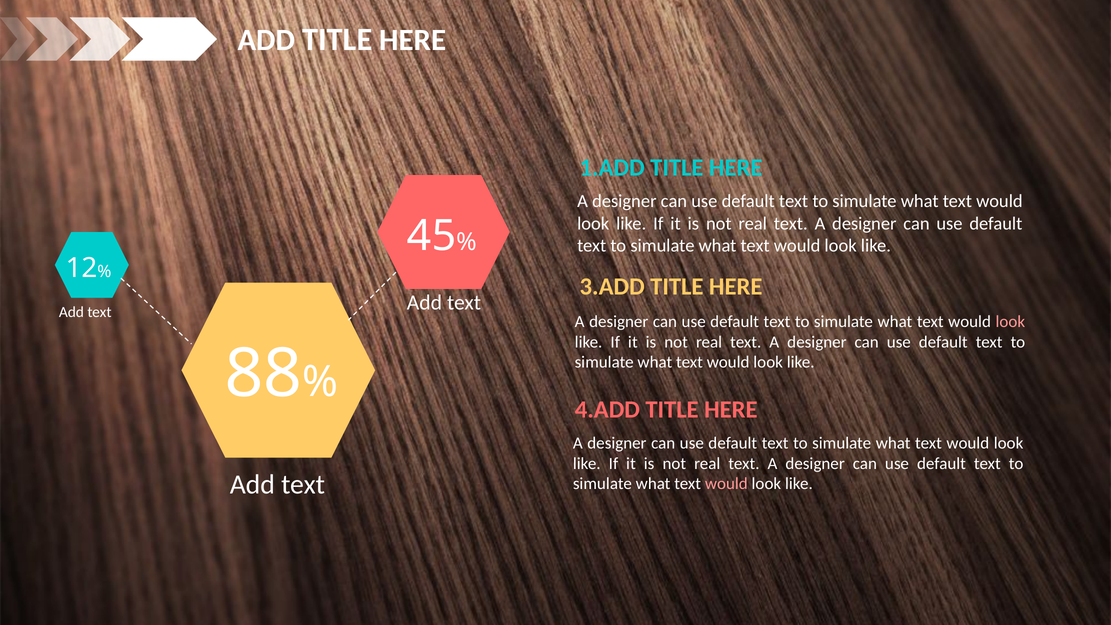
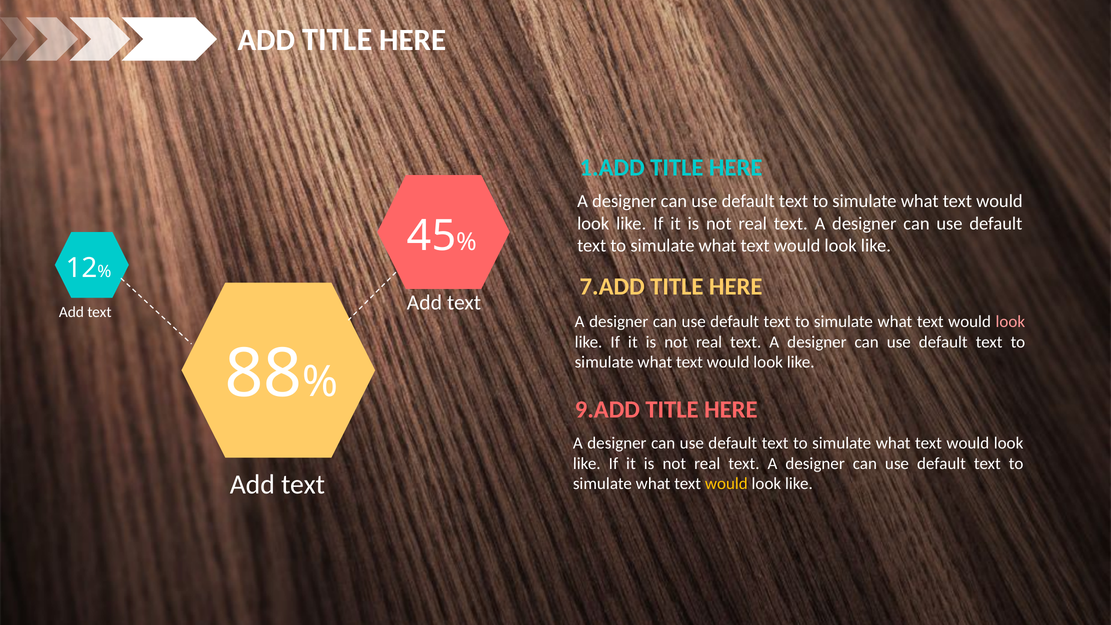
3.ADD: 3.ADD -> 7.ADD
4.ADD: 4.ADD -> 9.ADD
would at (726, 484) colour: pink -> yellow
